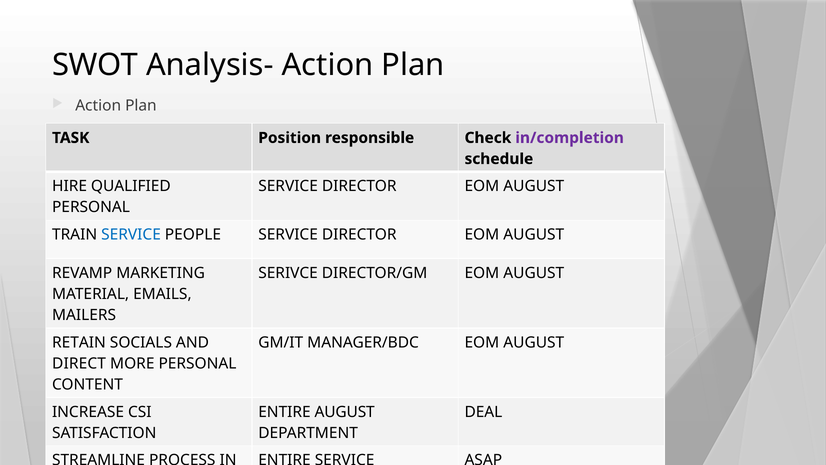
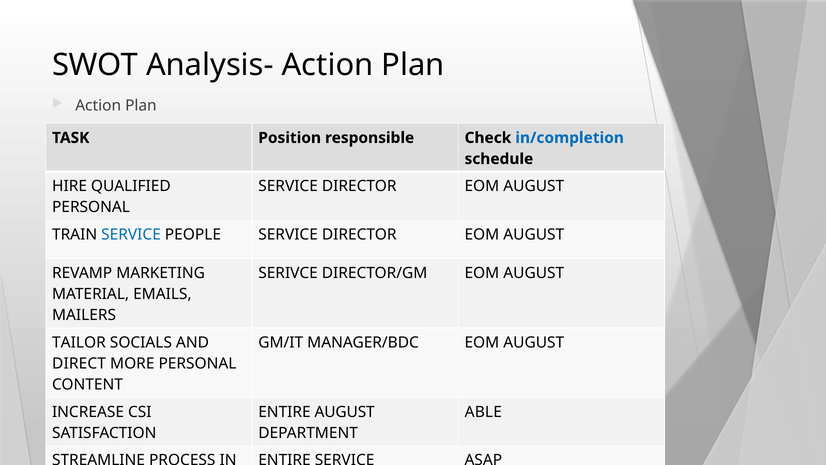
in/completion colour: purple -> blue
RETAIN: RETAIN -> TAILOR
DEAL: DEAL -> ABLE
